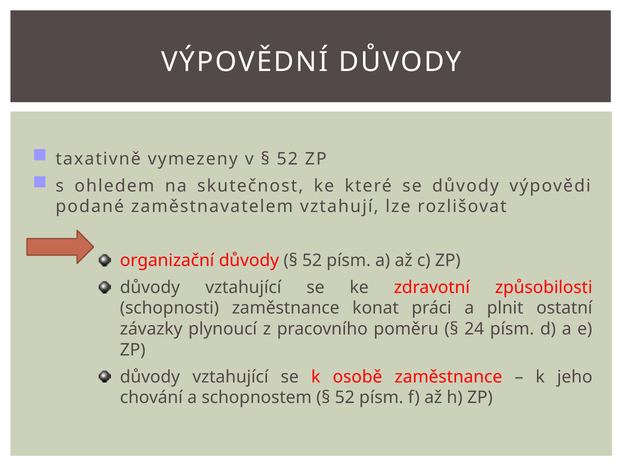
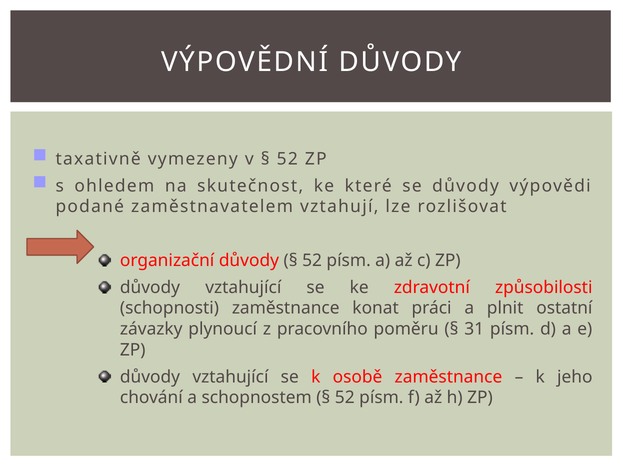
24: 24 -> 31
